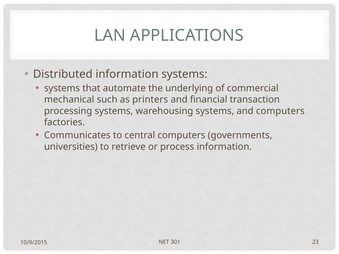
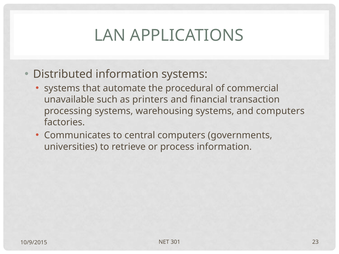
underlying: underlying -> procedural
mechanical: mechanical -> unavailable
